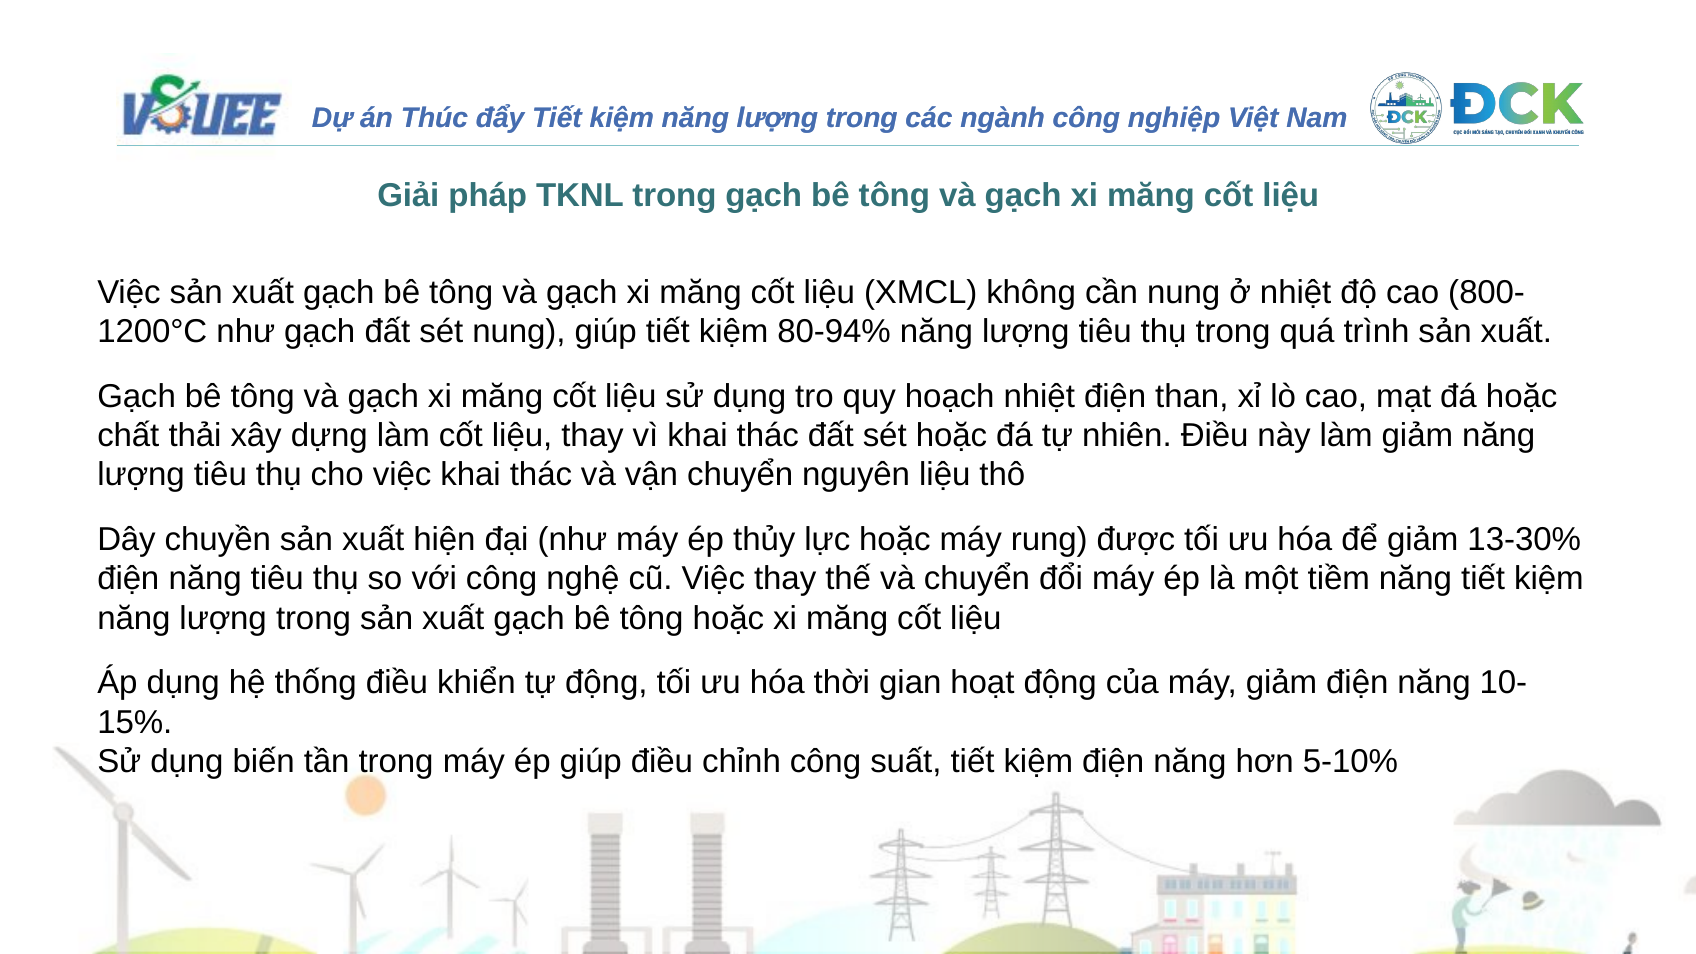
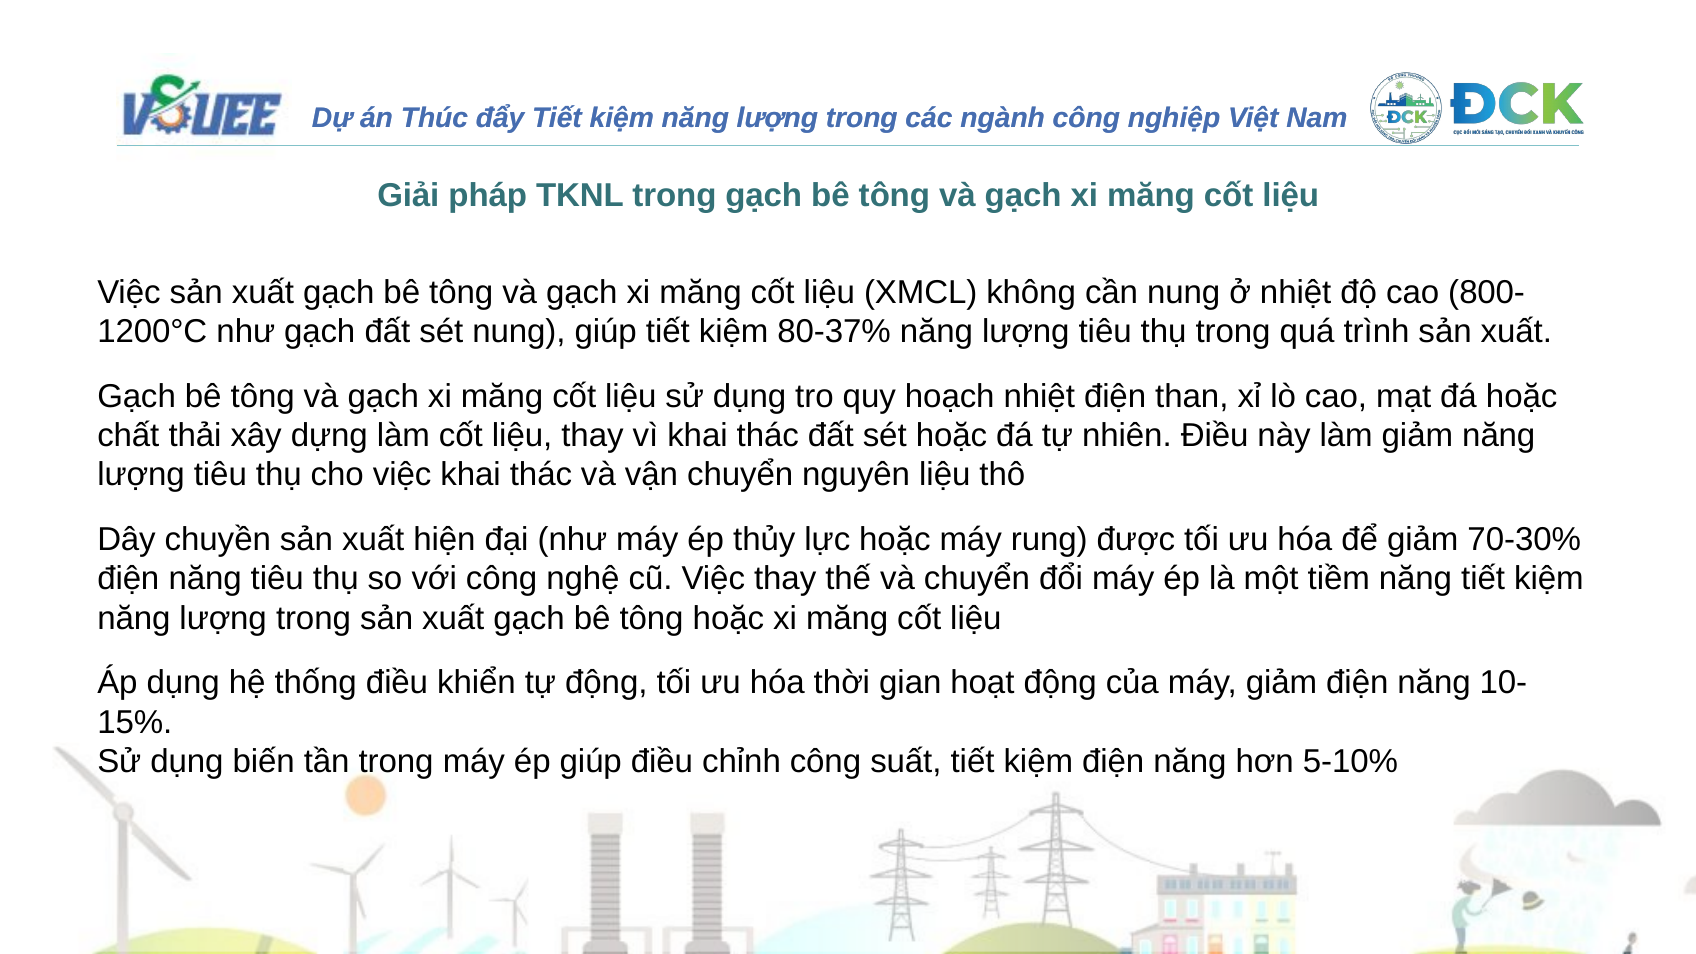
80-94%: 80-94% -> 80-37%
13-30%: 13-30% -> 70-30%
